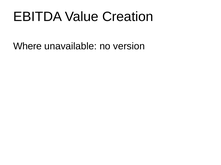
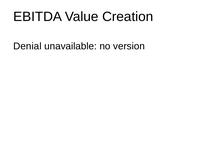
Where: Where -> Denial
